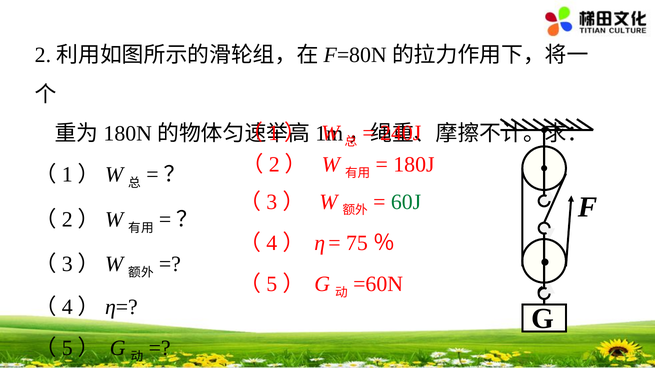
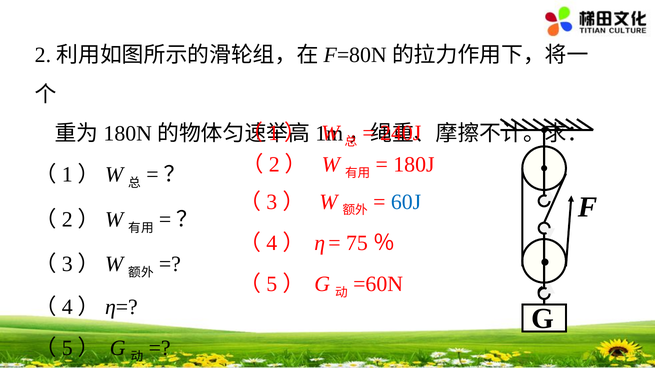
60J colour: green -> blue
